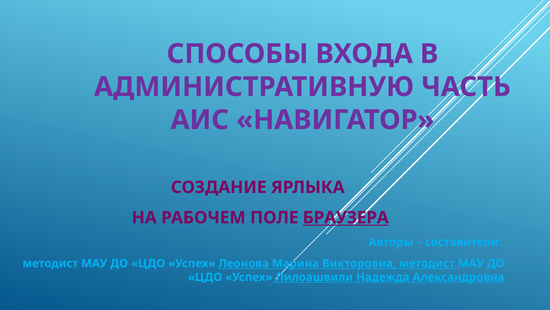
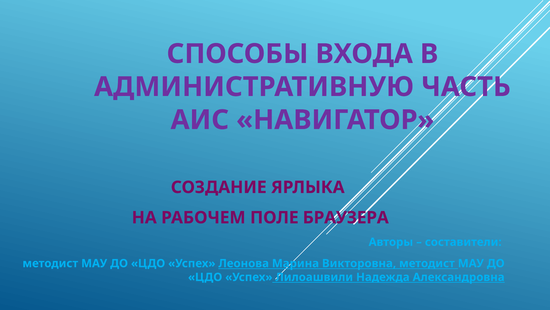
БРАУЗЕРА underline: present -> none
